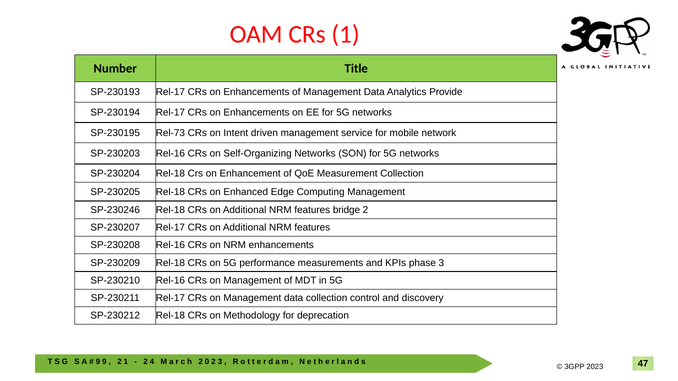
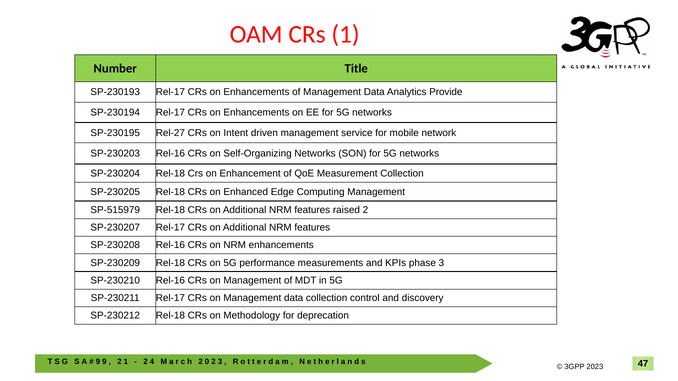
Rel-73: Rel-73 -> Rel-27
SP-230246: SP-230246 -> SP-515979
bridge: bridge -> raised
